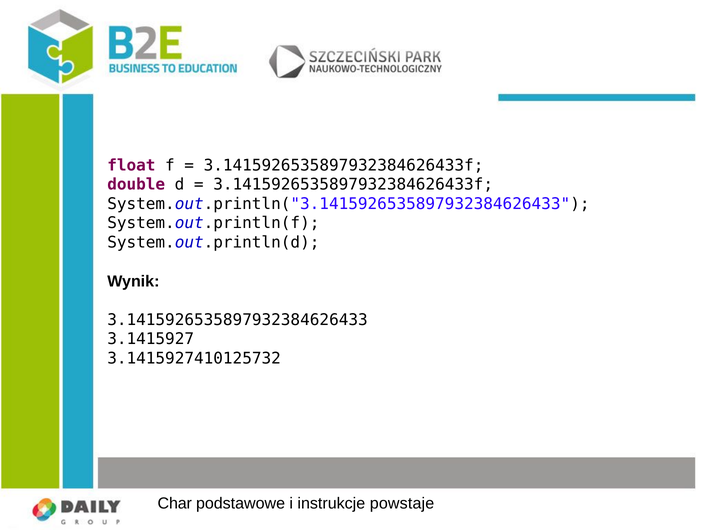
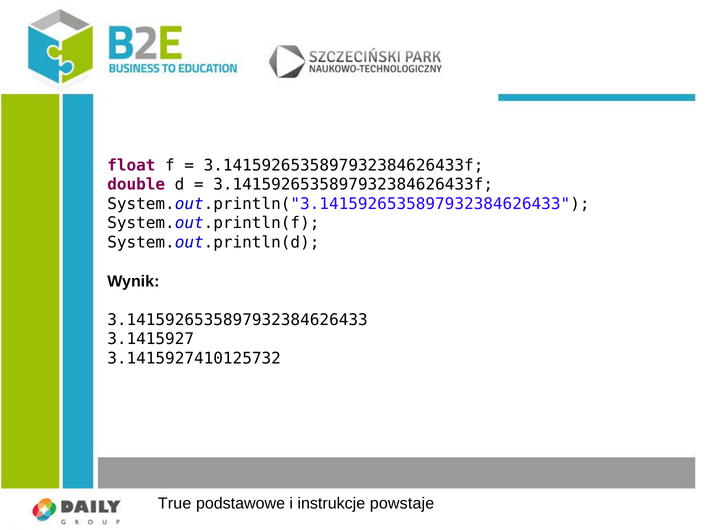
Char: Char -> True
